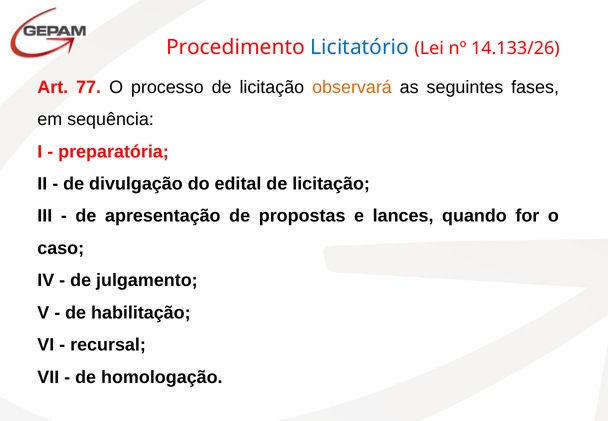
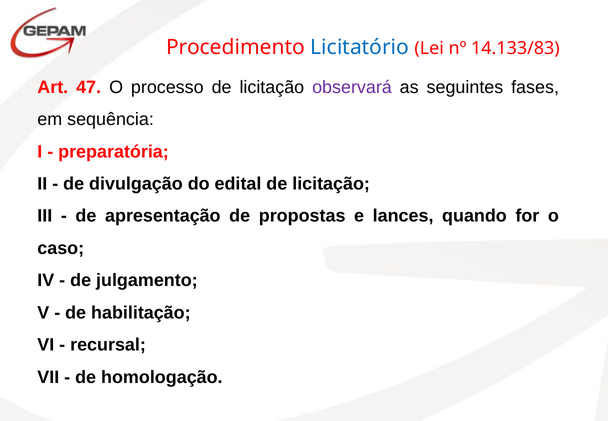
14.133/26: 14.133/26 -> 14.133/83
77: 77 -> 47
observará colour: orange -> purple
